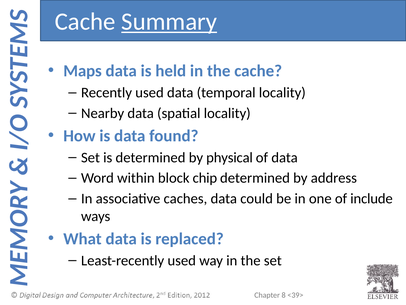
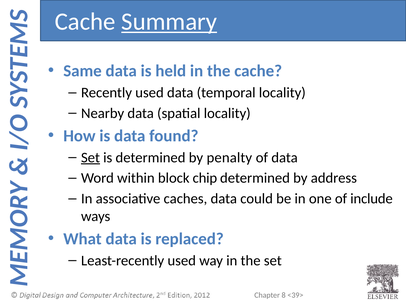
Maps: Maps -> Same
Set at (90, 157) underline: none -> present
physical: physical -> penalty
